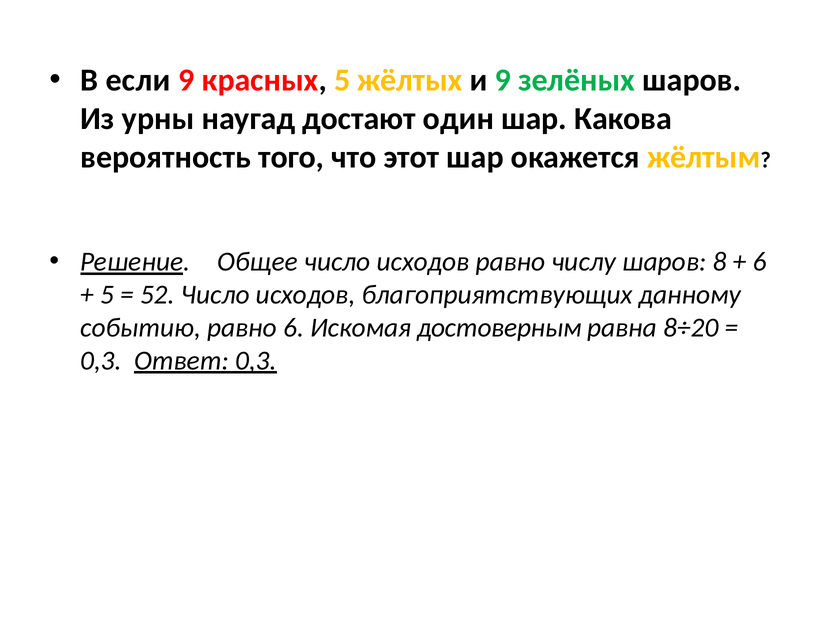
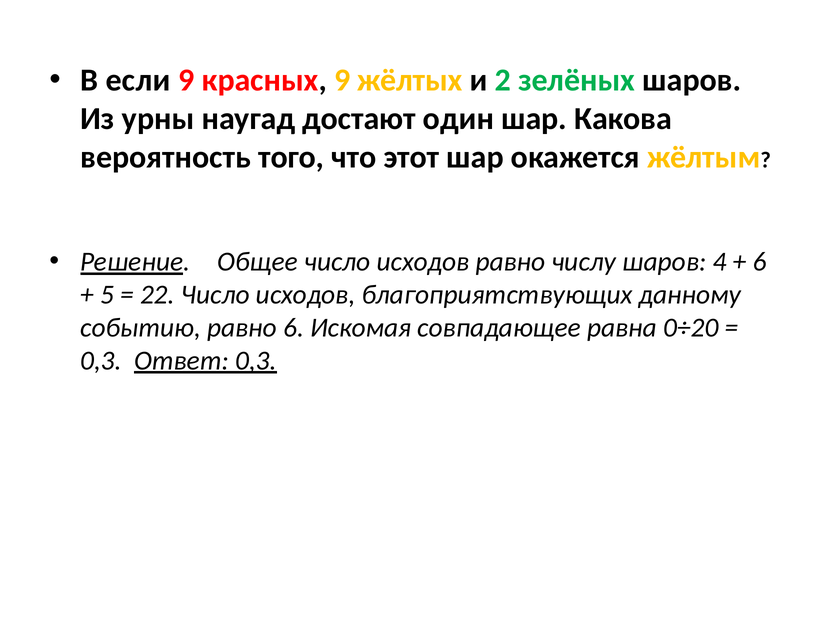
красных 5: 5 -> 9
и 9: 9 -> 2
8: 8 -> 4
52: 52 -> 22
достоверным: достоверным -> совпадающее
8÷20: 8÷20 -> 0÷20
